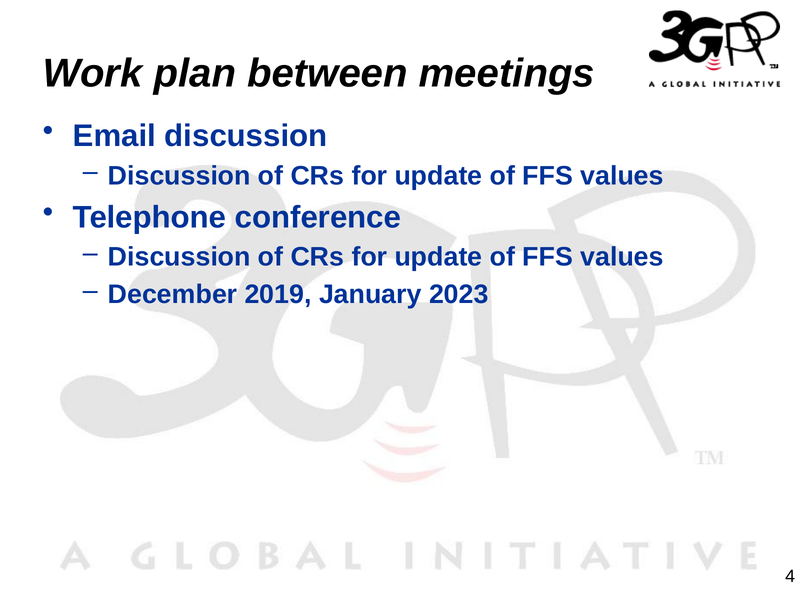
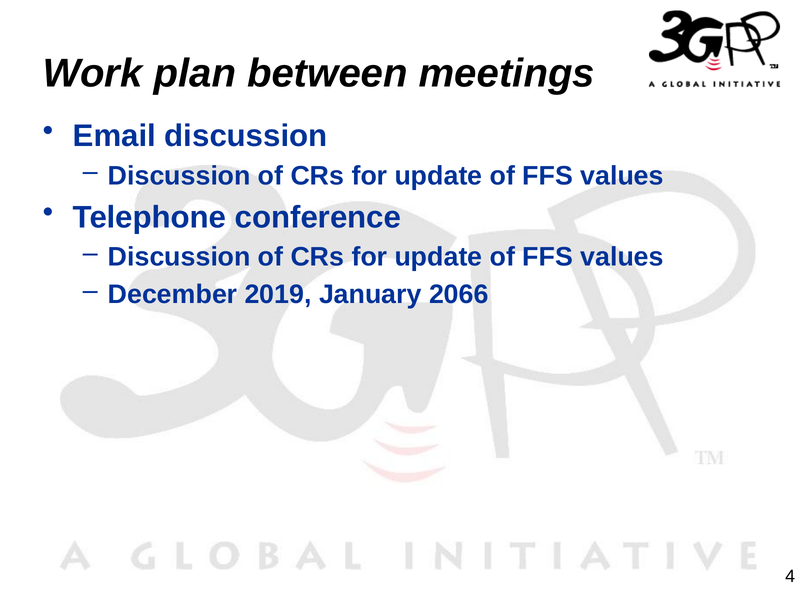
2023: 2023 -> 2066
